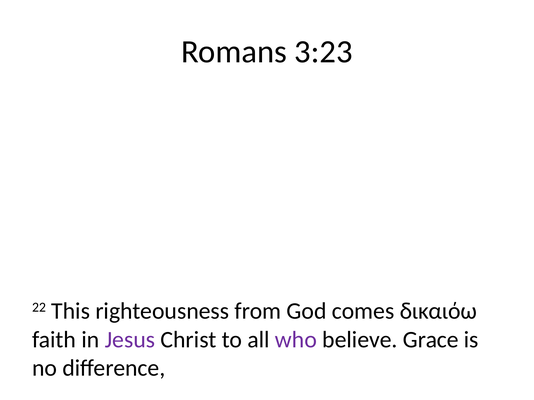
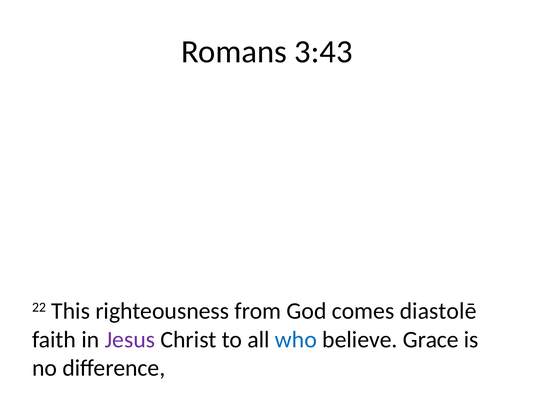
3:23: 3:23 -> 3:43
δικαιόω: δικαιόω -> diastolē
who colour: purple -> blue
